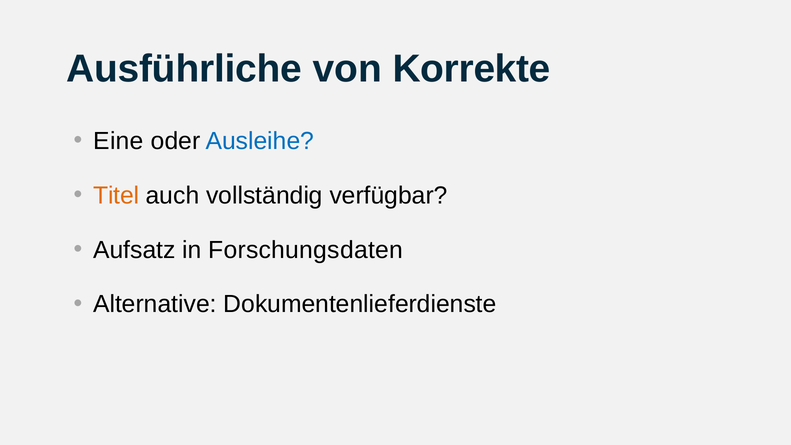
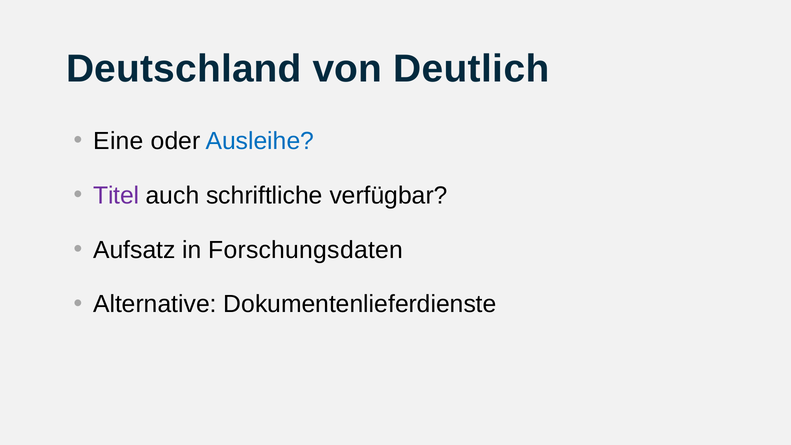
Ausführliche: Ausführliche -> Deutschland
Korrekte: Korrekte -> Deutlich
Titel colour: orange -> purple
vollständig: vollständig -> schriftliche
